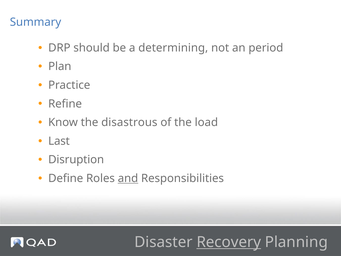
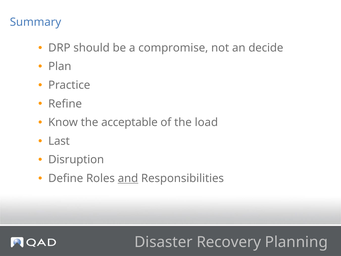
determining: determining -> compromise
period: period -> decide
disastrous: disastrous -> acceptable
Recovery underline: present -> none
